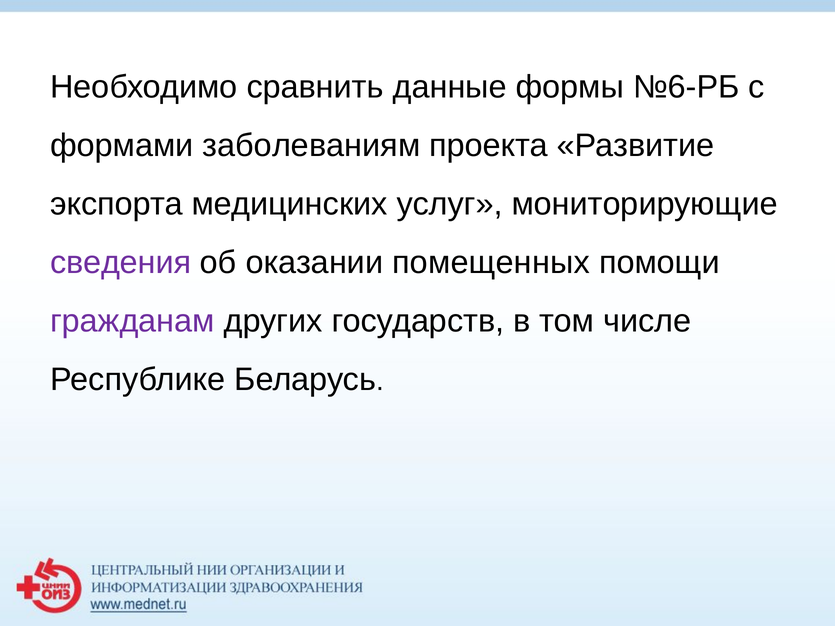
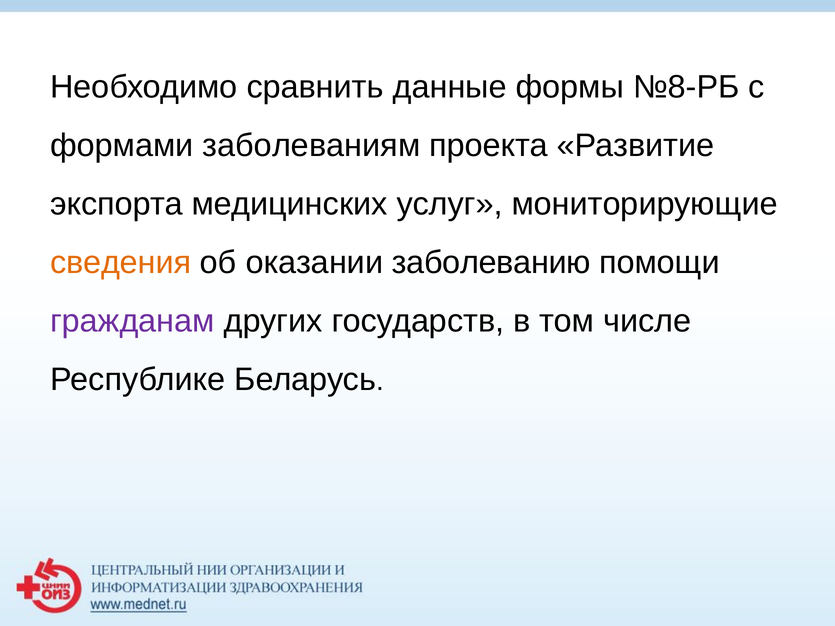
№6-РБ: №6-РБ -> №8-РБ
сведения colour: purple -> orange
помещенных: помещенных -> заболеванию
